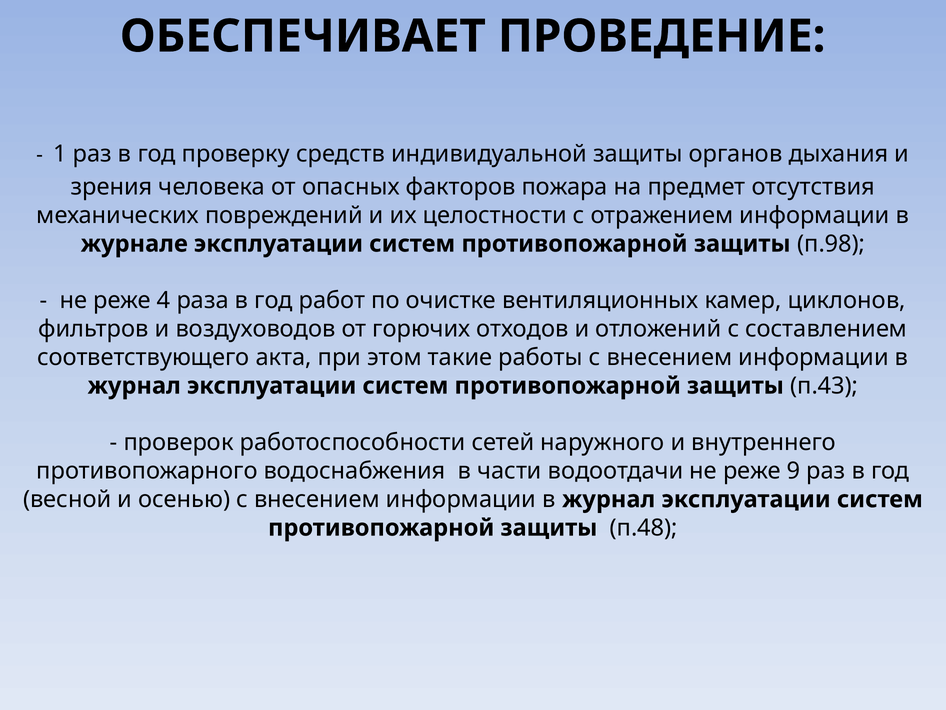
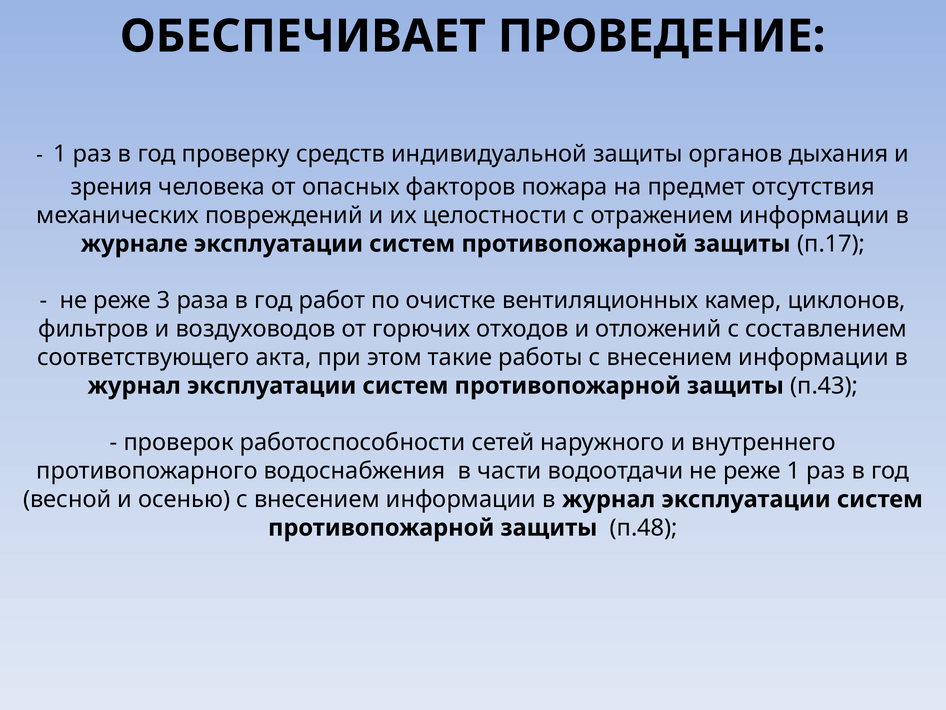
п.98: п.98 -> п.17
4: 4 -> 3
реже 9: 9 -> 1
